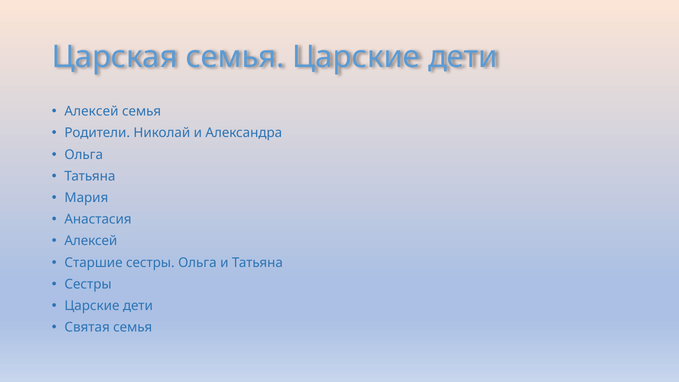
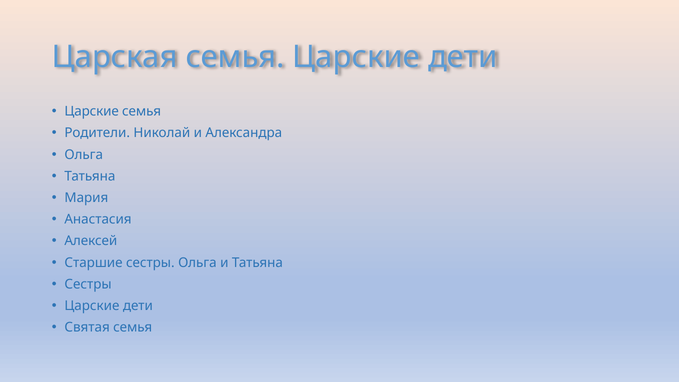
Алексей at (92, 111): Алексей -> Царские
